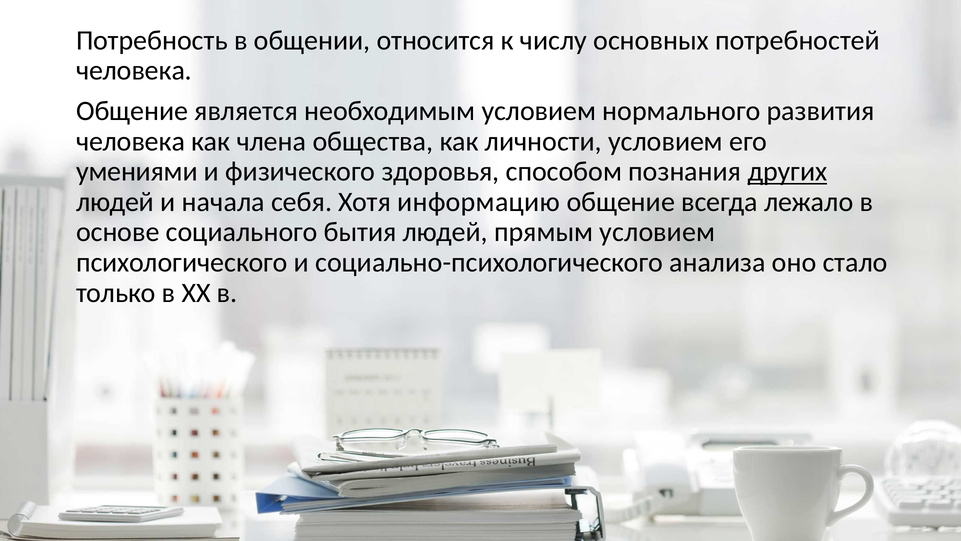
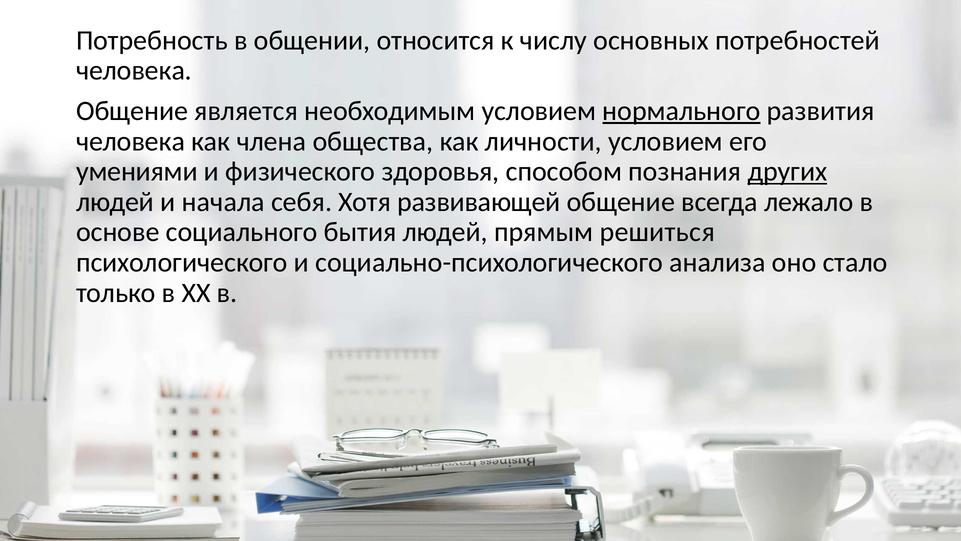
нормального underline: none -> present
информацию: информацию -> развивающей
прямым условием: условием -> решиться
